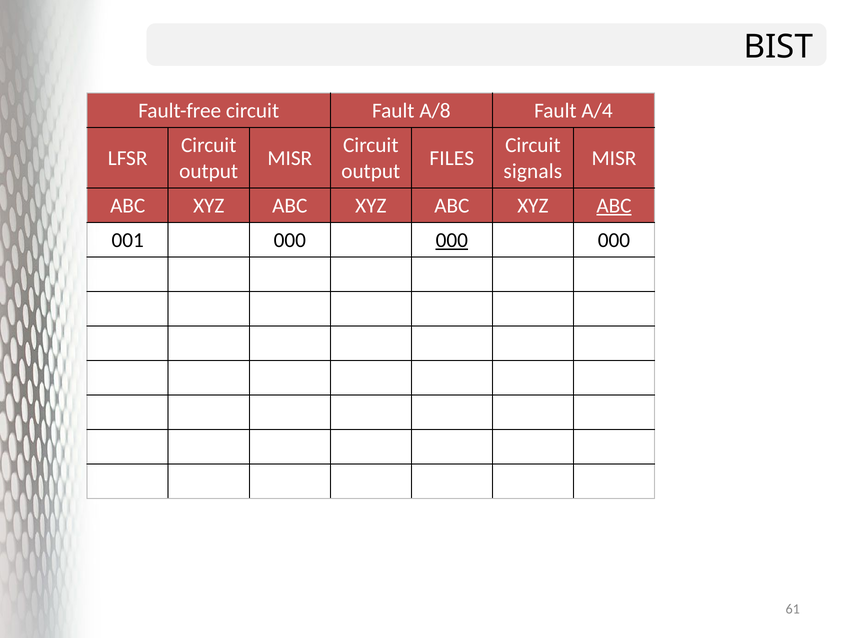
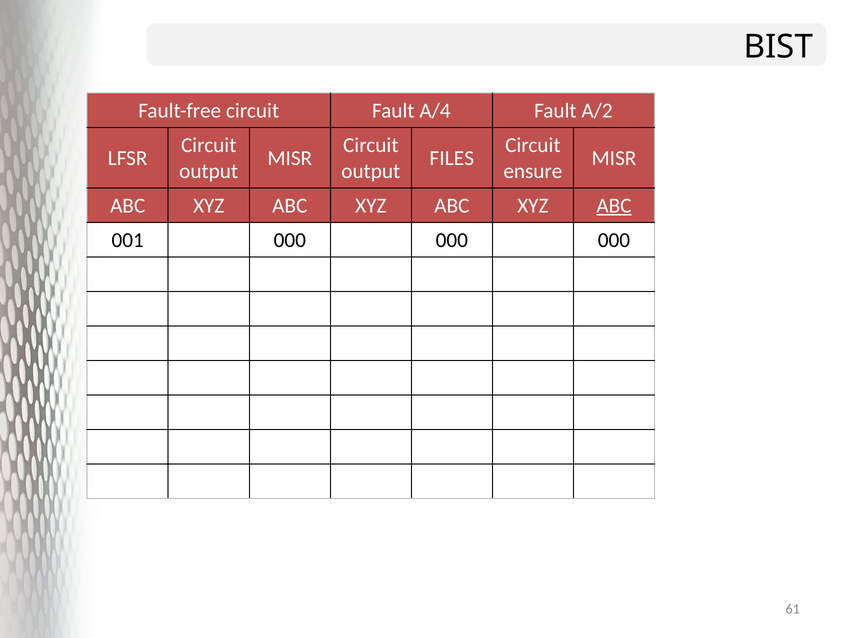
A/8: A/8 -> A/4
A/4: A/4 -> A/2
signals: signals -> ensure
000 at (452, 240) underline: present -> none
